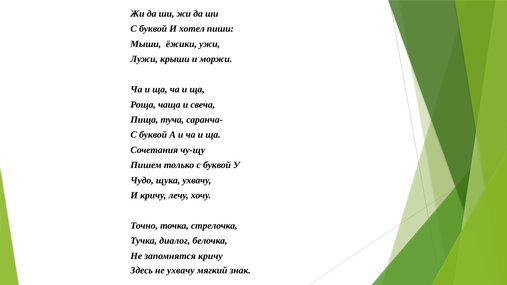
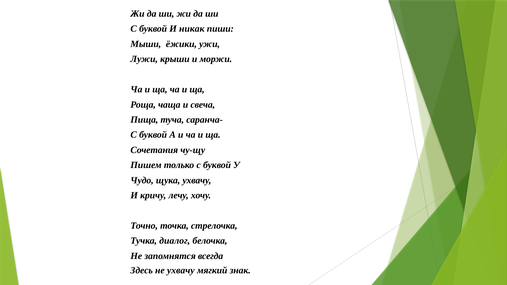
хотел: хотел -> никак
запомнятся кричу: кричу -> всегда
